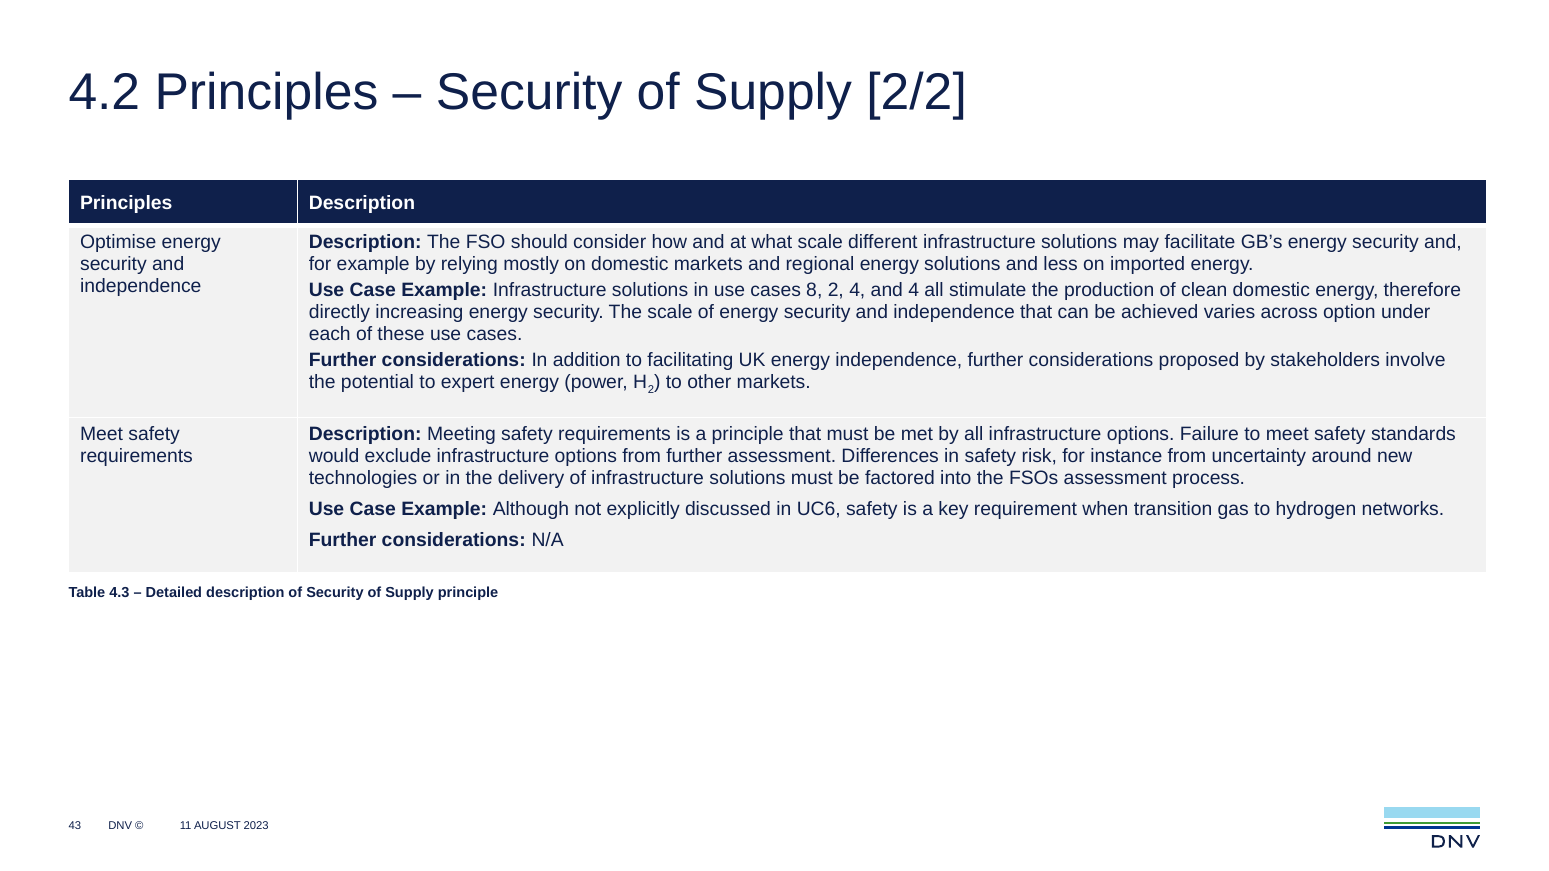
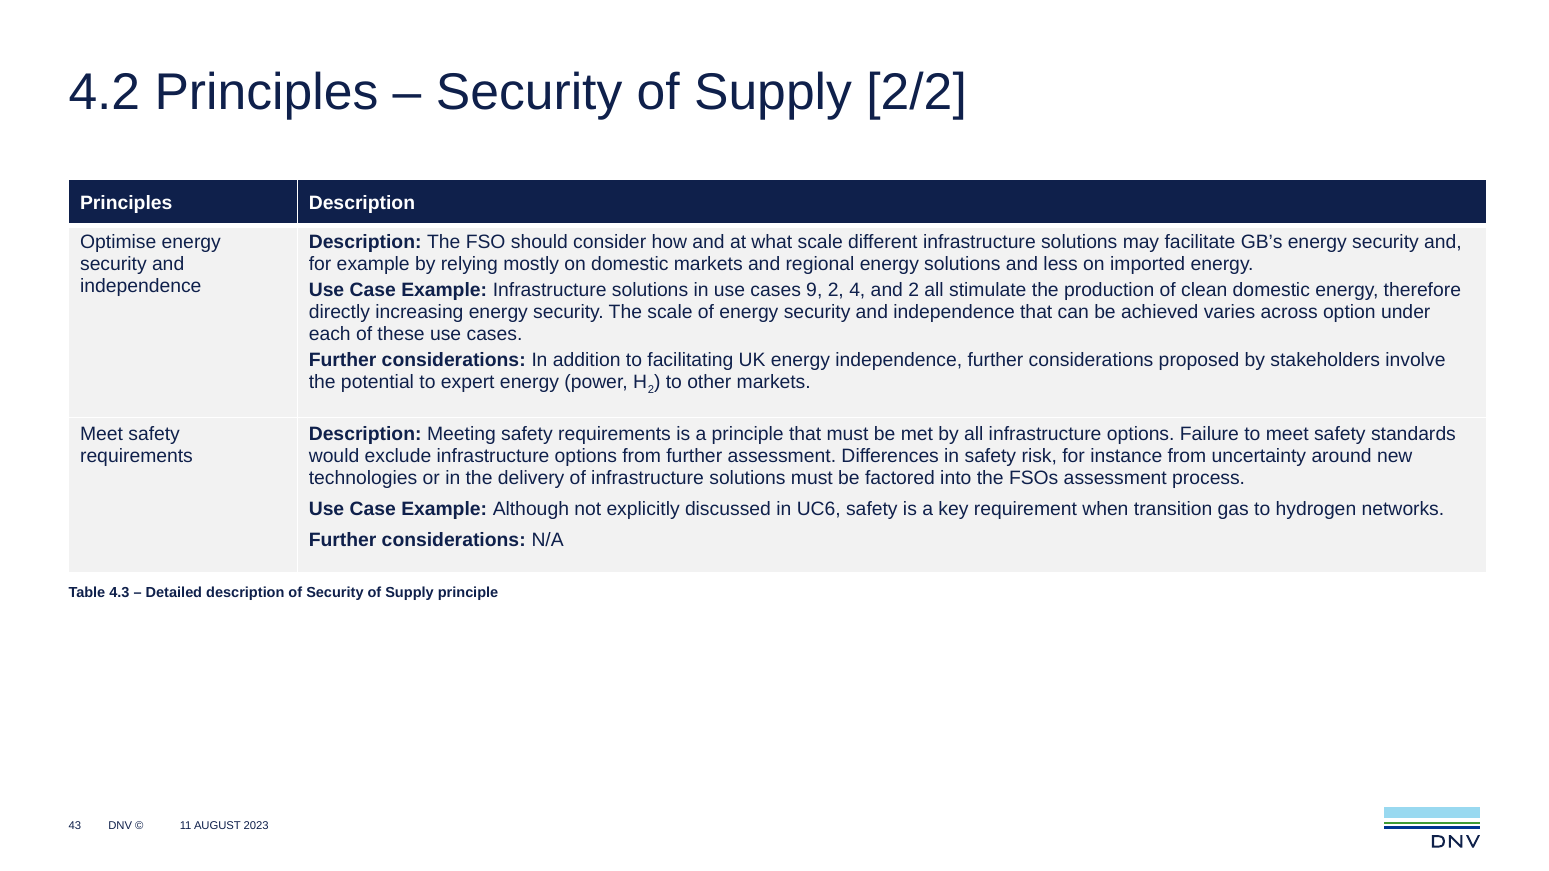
8: 8 -> 9
and 4: 4 -> 2
